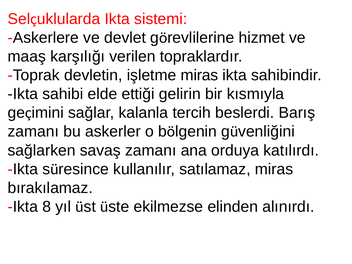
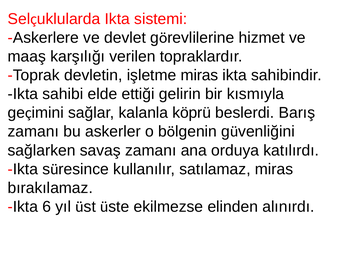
tercih: tercih -> köprü
8: 8 -> 6
